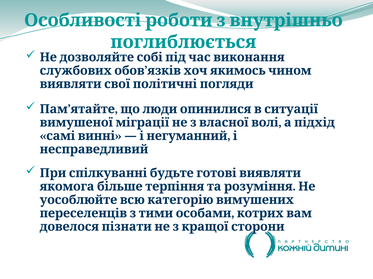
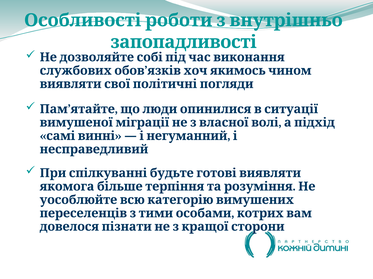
поглиблюється: поглиблюється -> запопадливості
